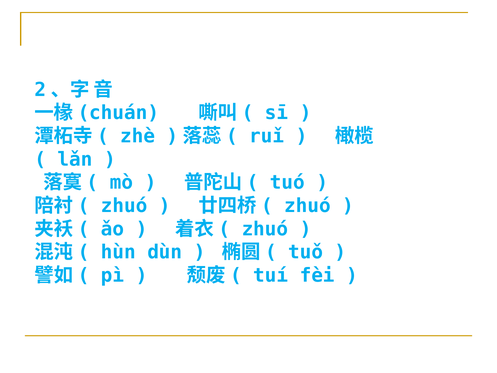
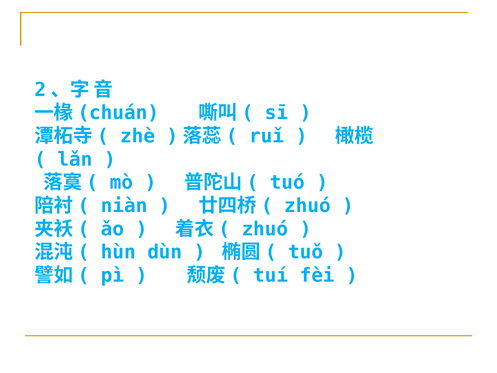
zhuó at (124, 206): zhuó -> niàn
